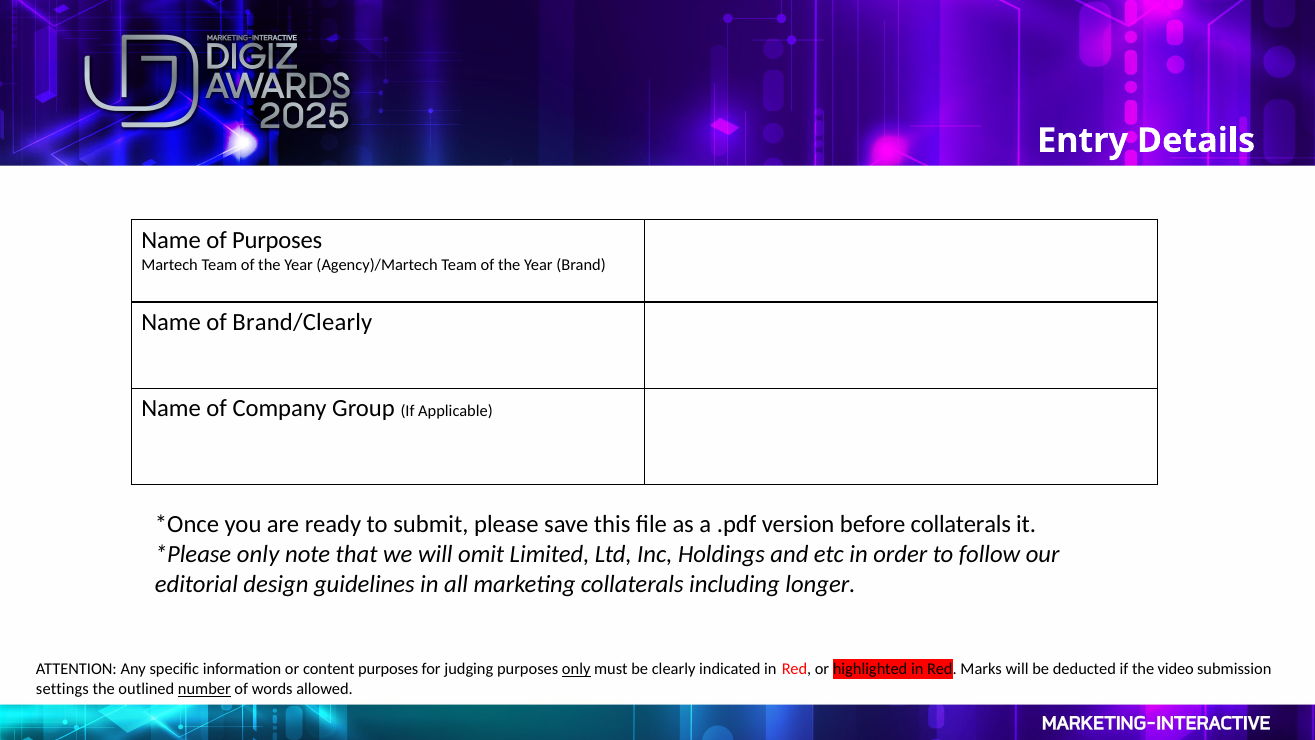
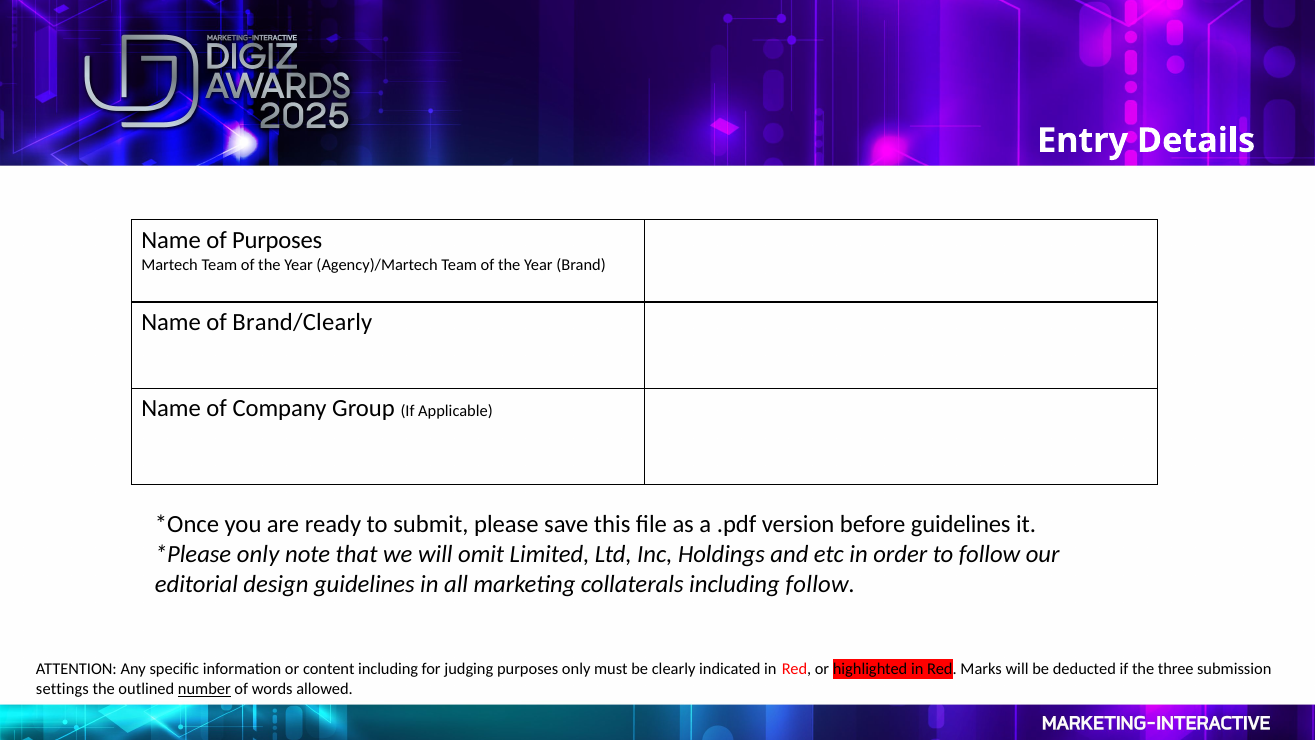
before collaterals: collaterals -> guidelines
including longer: longer -> follow
content purposes: purposes -> including
only at (576, 669) underline: present -> none
video: video -> three
